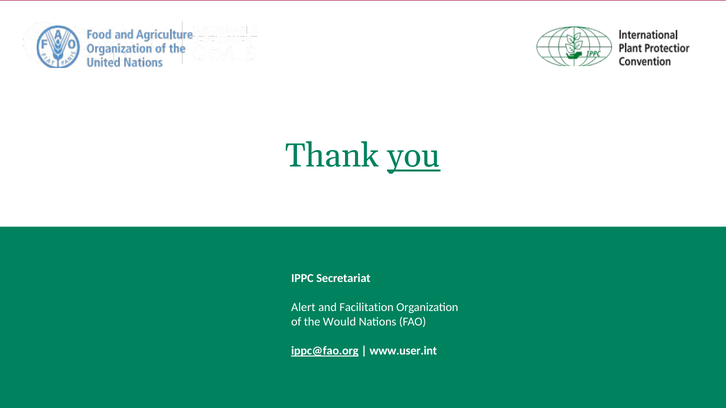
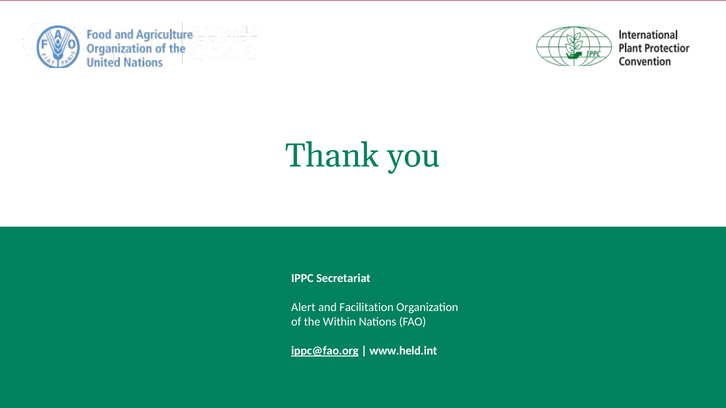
you underline: present -> none
Would: Would -> Within
www.user.int: www.user.int -> www.held.int
